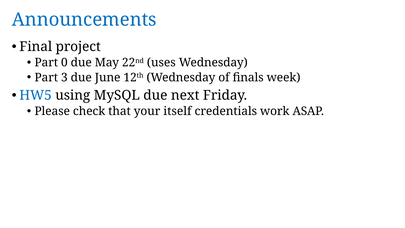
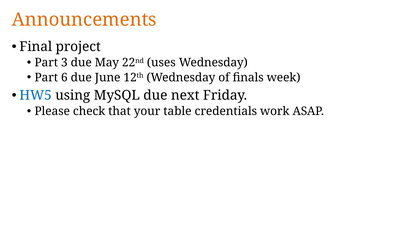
Announcements colour: blue -> orange
0: 0 -> 3
3: 3 -> 6
itself: itself -> table
